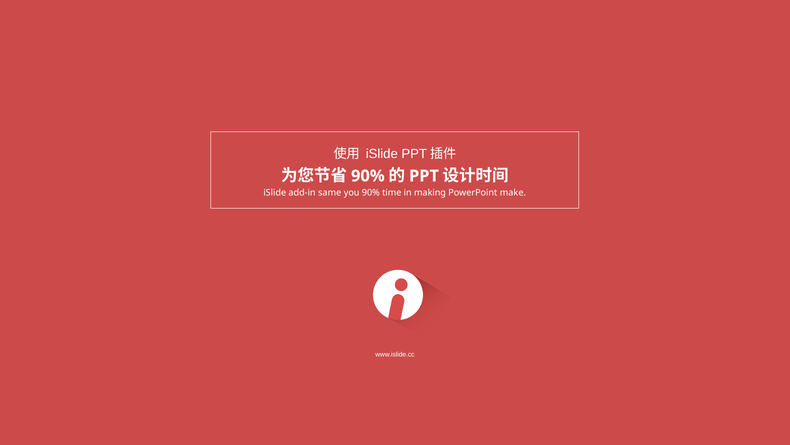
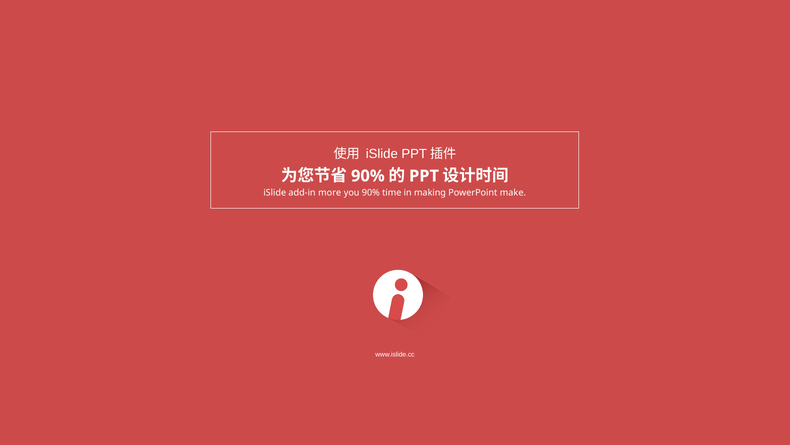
same: same -> more
